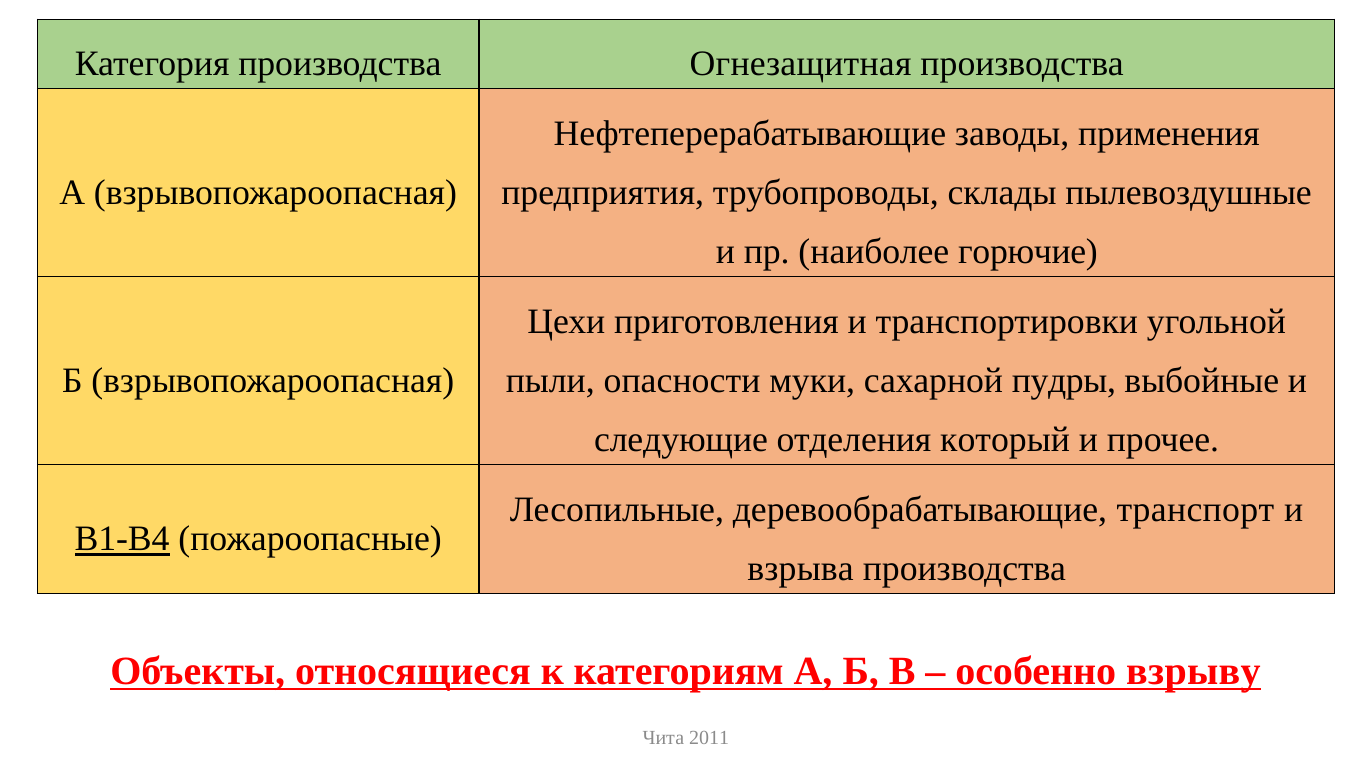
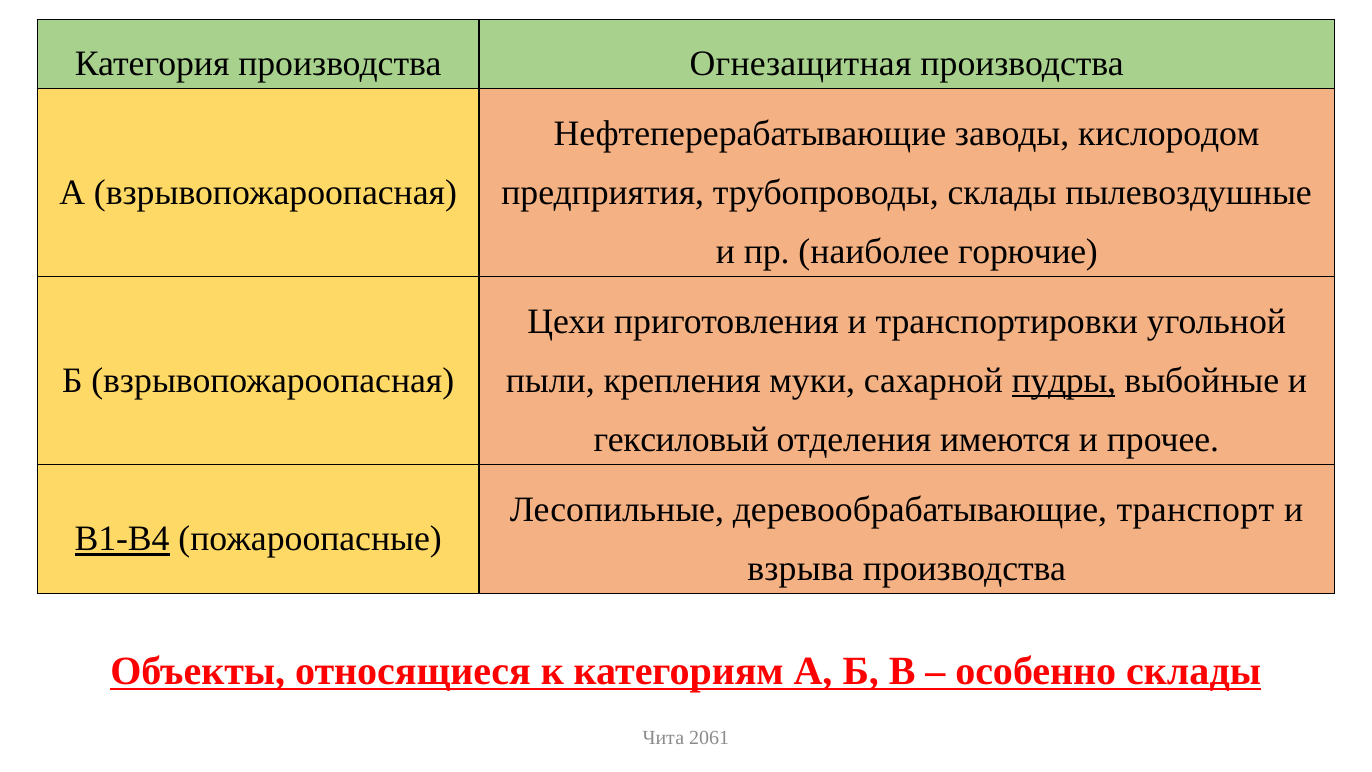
применения: применения -> кислородом
опасности: опасности -> крепления
пудры underline: none -> present
следующие: следующие -> гексиловый
который: который -> имеются
особенно взрыву: взрыву -> склады
2011: 2011 -> 2061
